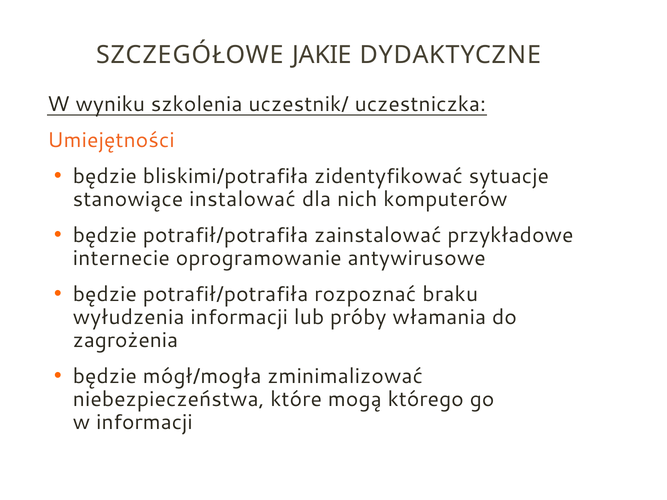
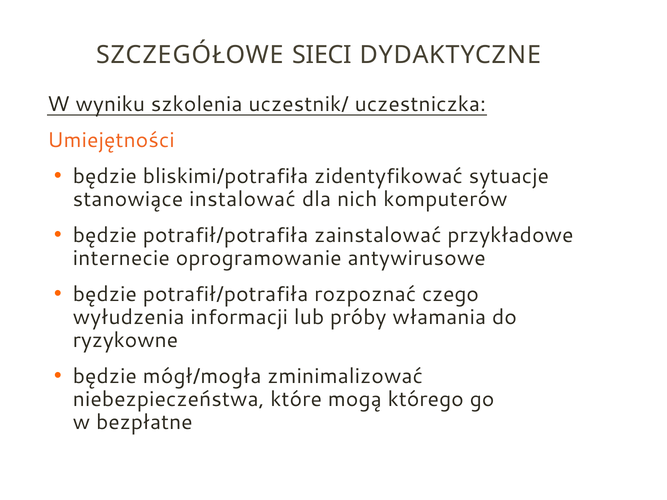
JAKIE: JAKIE -> SIECI
braku: braku -> czego
zagrożenia: zagrożenia -> ryzykowne
w informacji: informacji -> bezpłatne
